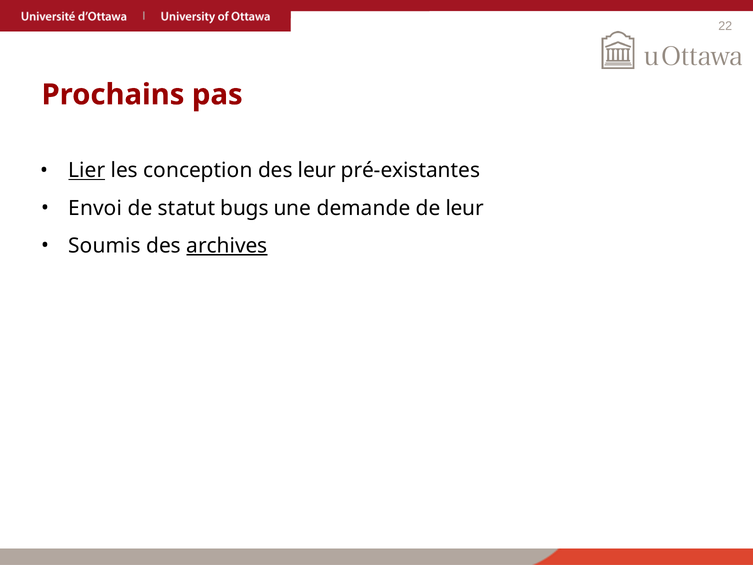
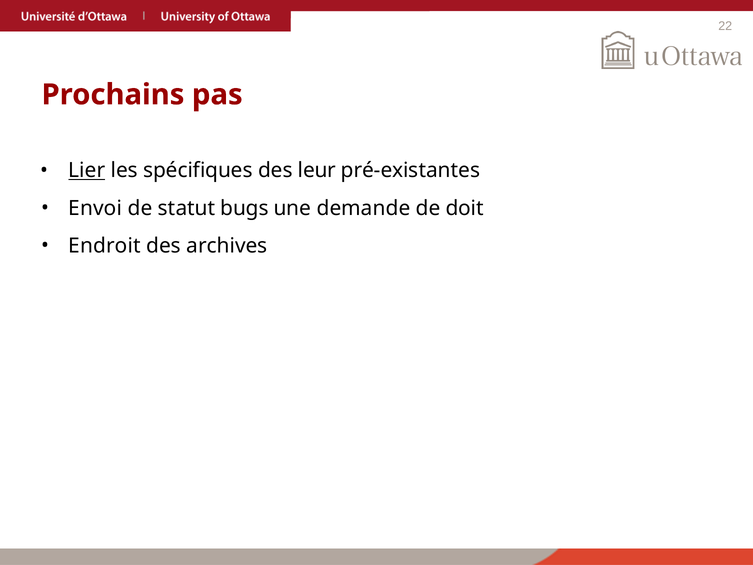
conception: conception -> spécifiques
de leur: leur -> doit
Soumis: Soumis -> Endroit
archives underline: present -> none
